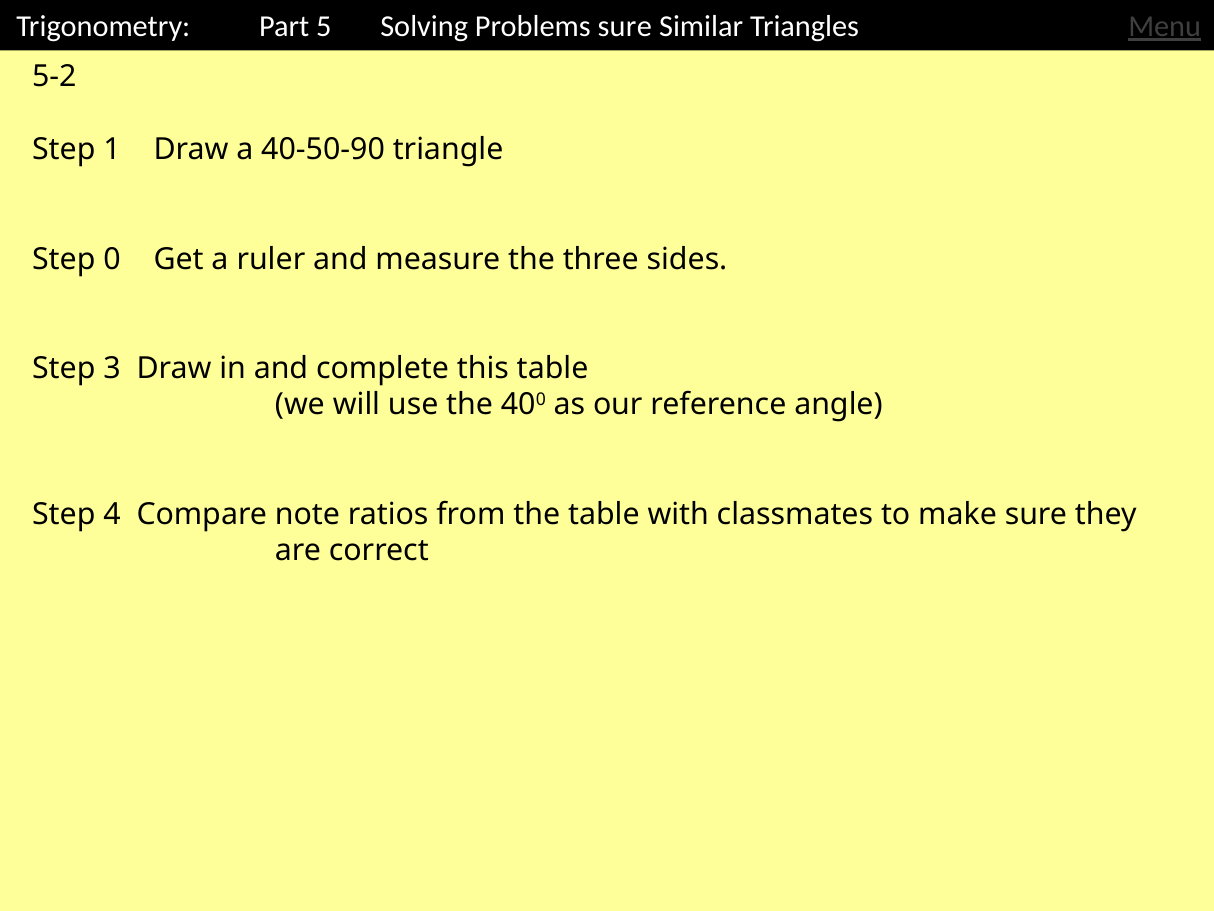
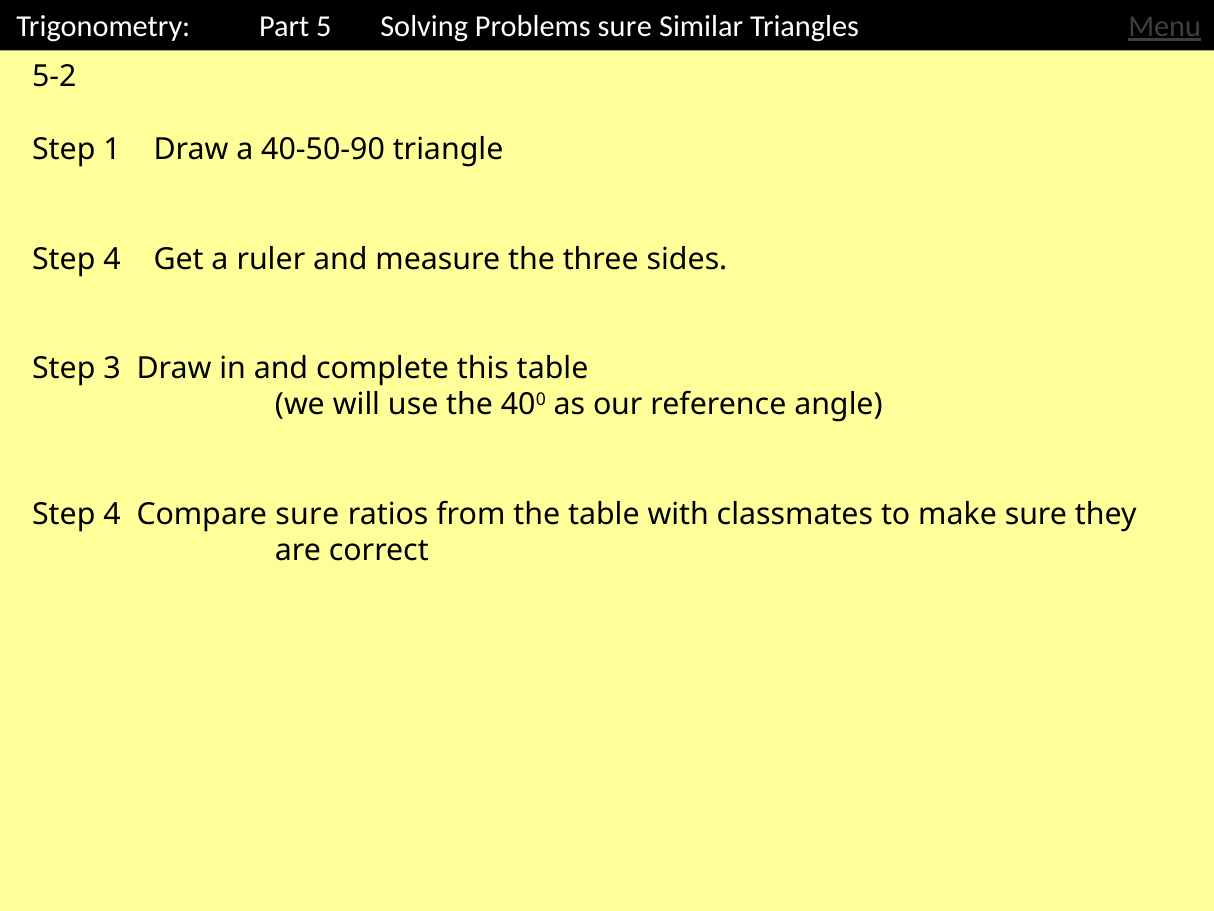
0 at (112, 259): 0 -> 4
Compare note: note -> sure
